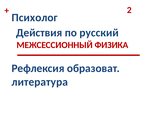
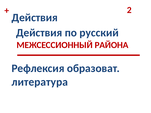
Психолог at (35, 18): Психолог -> Действия
ФИЗИКА: ФИЗИКА -> РАЙОНА
